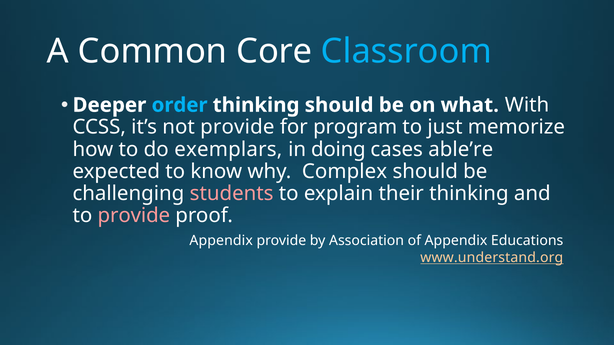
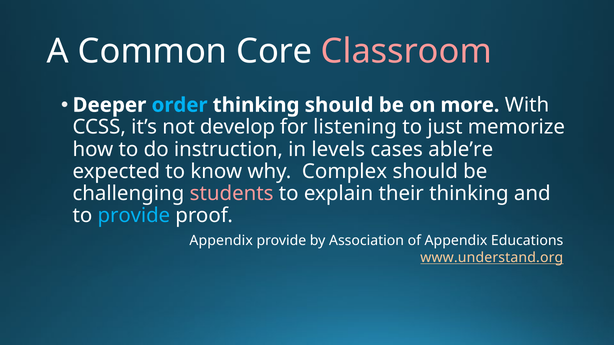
Classroom colour: light blue -> pink
what: what -> more
not provide: provide -> develop
program: program -> listening
exemplars: exemplars -> instruction
doing: doing -> levels
provide at (134, 216) colour: pink -> light blue
